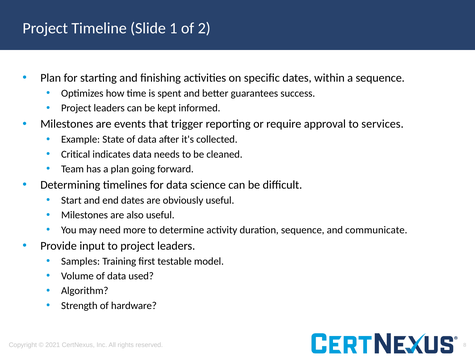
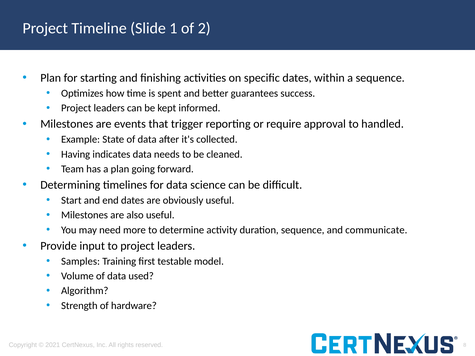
services: services -> handled
Critical: Critical -> Having
